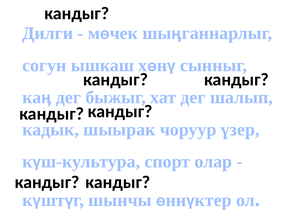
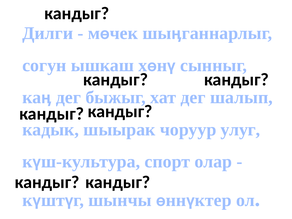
үзер: үзер -> улуг
